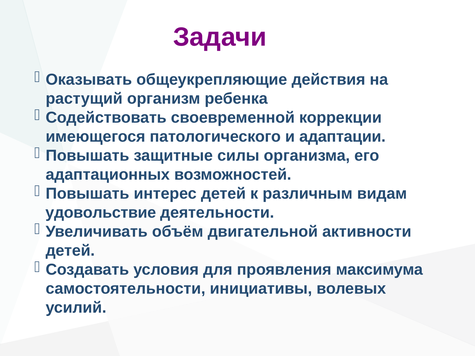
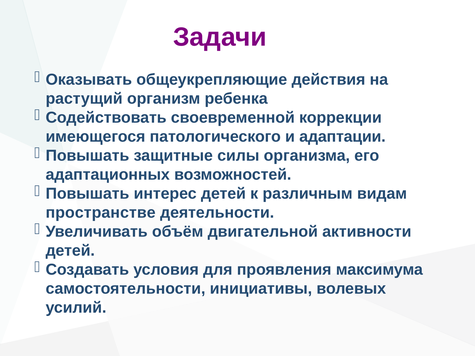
удовольствие: удовольствие -> пространстве
